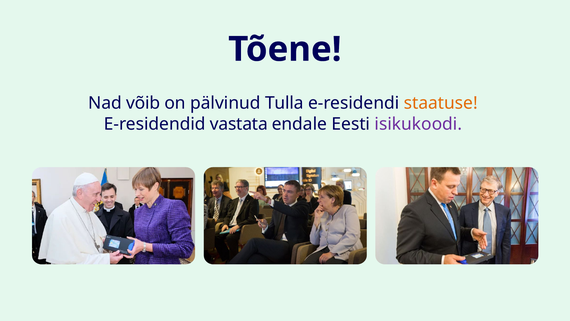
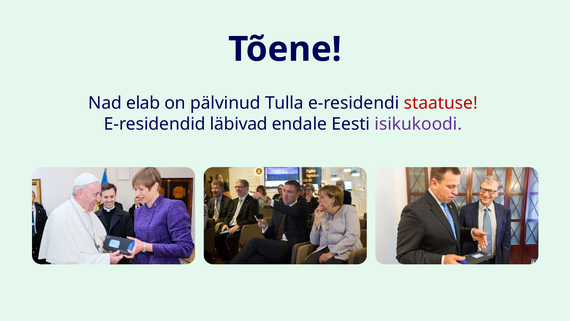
võib: võib -> elab
staatuse colour: orange -> red
vastata: vastata -> läbivad
